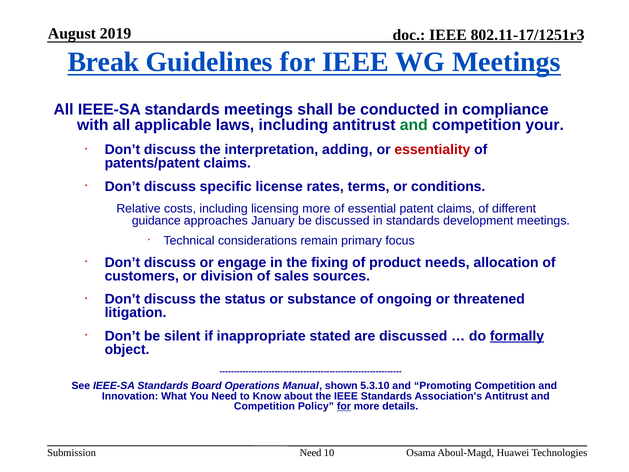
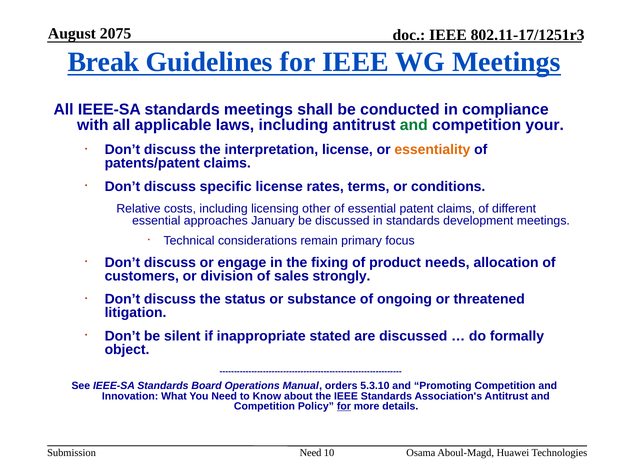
2019: 2019 -> 2075
interpretation adding: adding -> license
essentiality colour: red -> orange
licensing more: more -> other
guidance at (156, 220): guidance -> essential
sources: sources -> strongly
formally underline: present -> none
shown: shown -> orders
